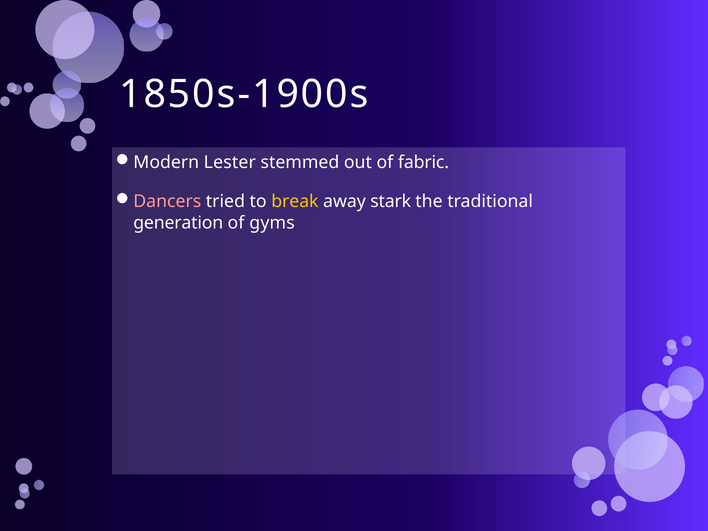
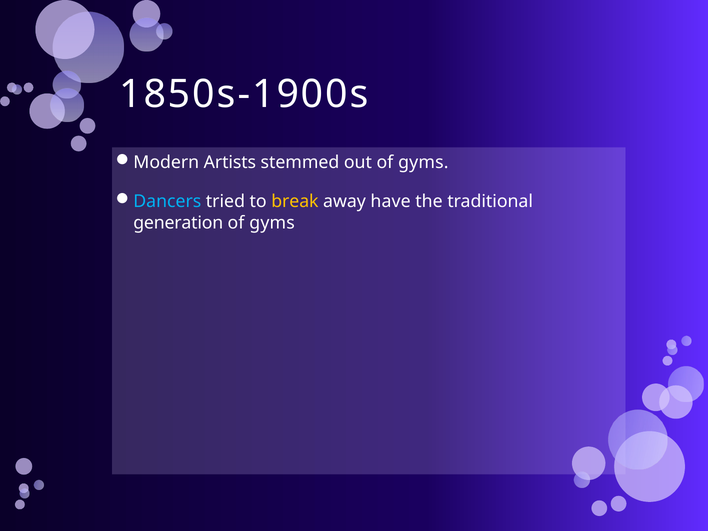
Lester: Lester -> Artists
out of fabric: fabric -> gyms
Dancers colour: pink -> light blue
stark: stark -> have
